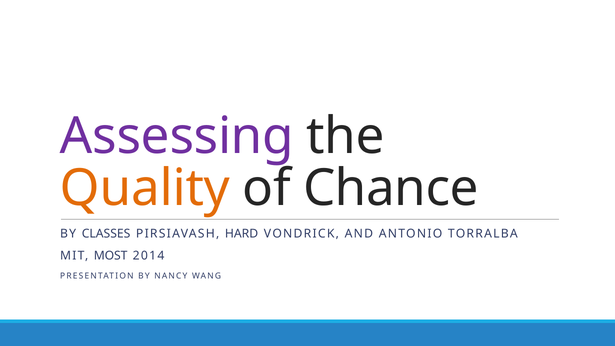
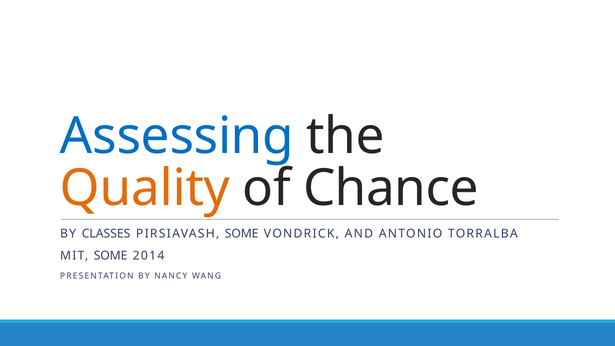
Assessing colour: purple -> blue
PIRSIAVASH HARD: HARD -> SOME
MIT MOST: MOST -> SOME
